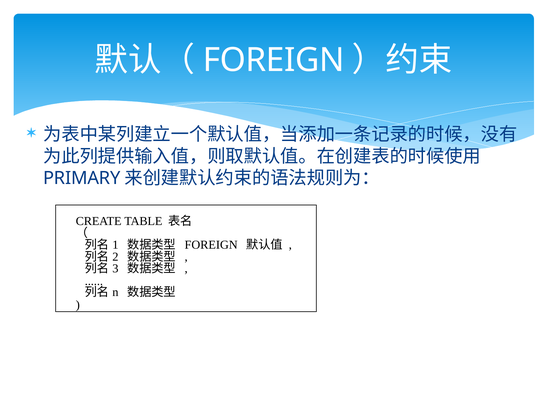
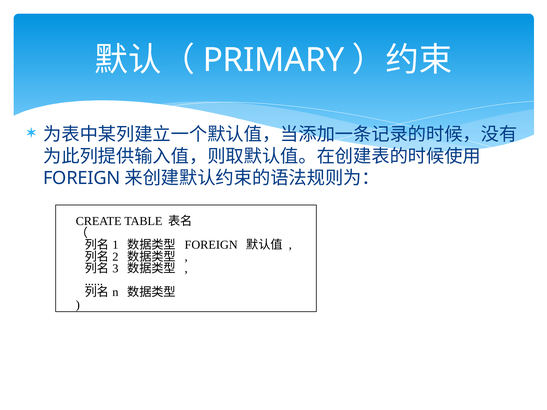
FOREIGN at (274, 60): FOREIGN -> PRIMARY
PRIMARY at (82, 178): PRIMARY -> FOREIGN
